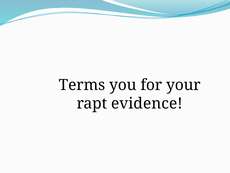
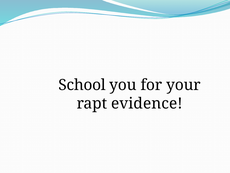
Terms: Terms -> School
